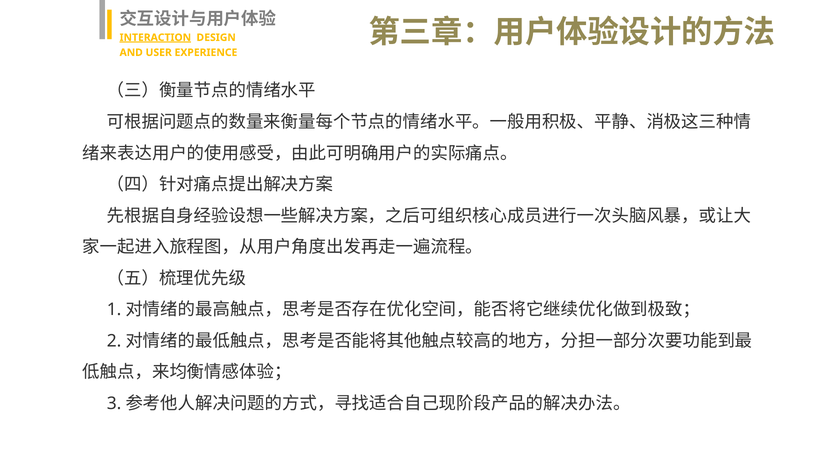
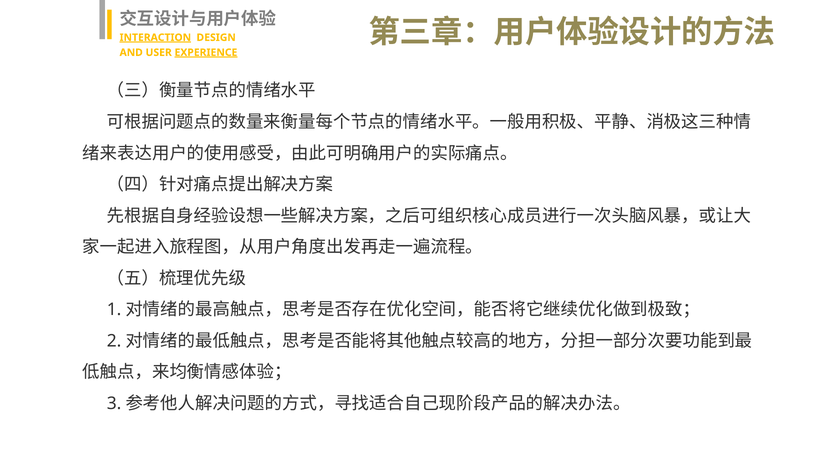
EXPERIENCE underline: none -> present
